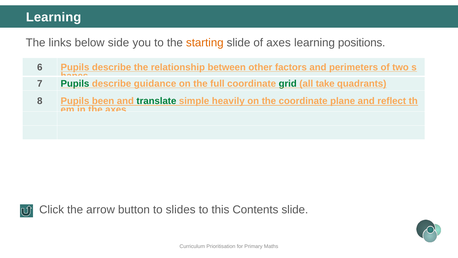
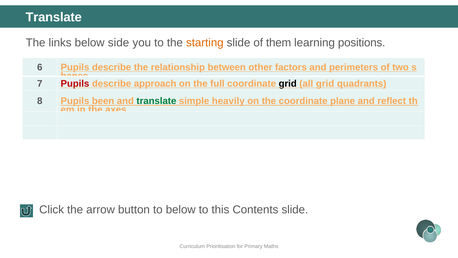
Learning at (54, 17): Learning -> Translate
of axes: axes -> them
Pupils at (75, 84) colour: green -> red
guidance: guidance -> approach
grid at (288, 84) colour: green -> black
all take: take -> grid
to slides: slides -> below
